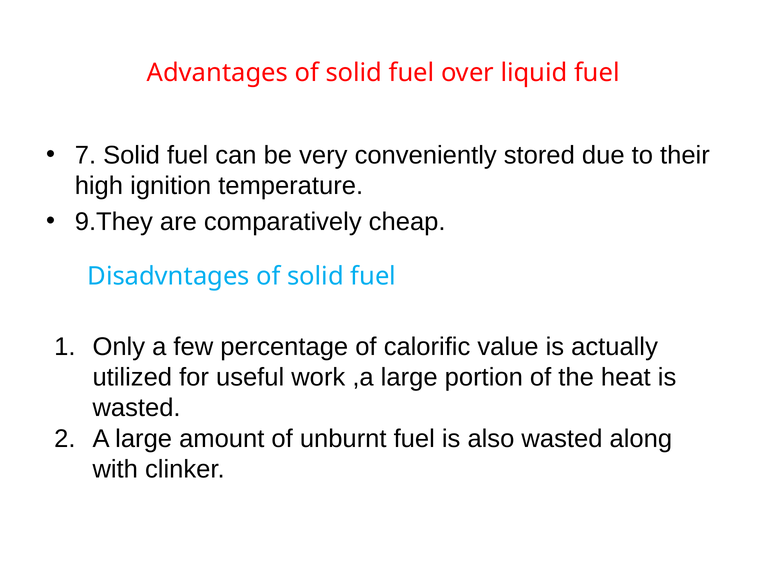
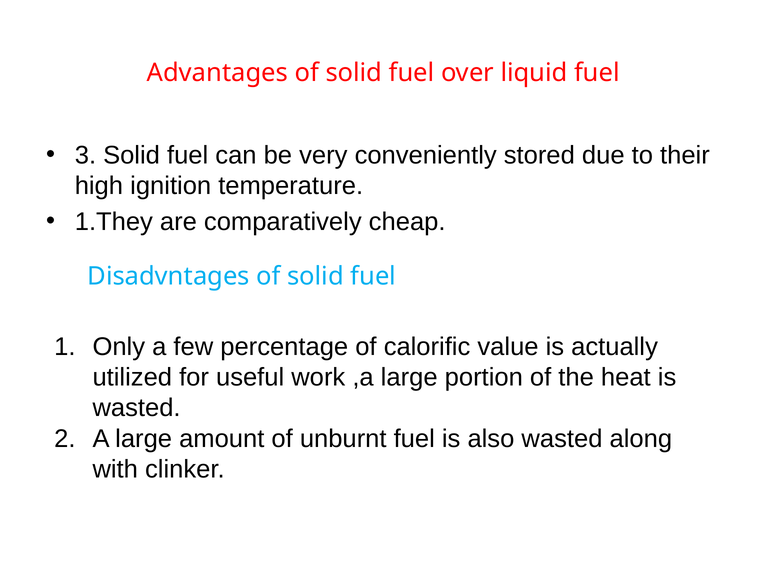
7: 7 -> 3
9.They: 9.They -> 1.They
